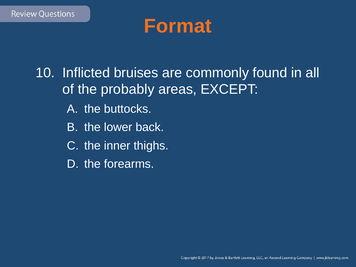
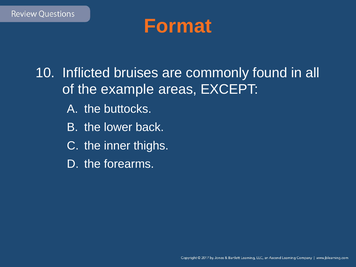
probably: probably -> example
